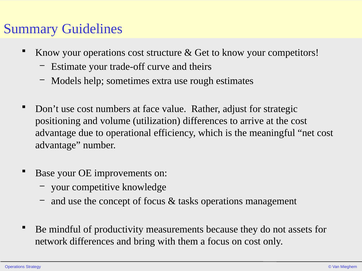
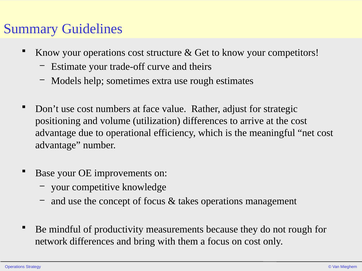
tasks: tasks -> takes
not assets: assets -> rough
